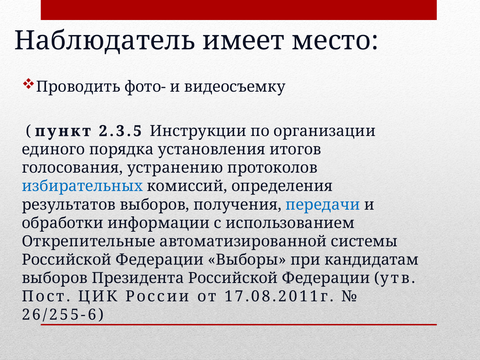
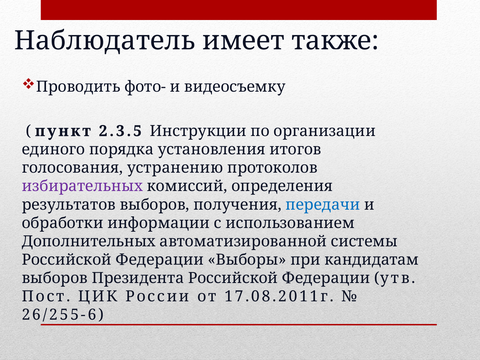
место: место -> также
избирательных colour: blue -> purple
Открепительные: Открепительные -> Дополнительных
